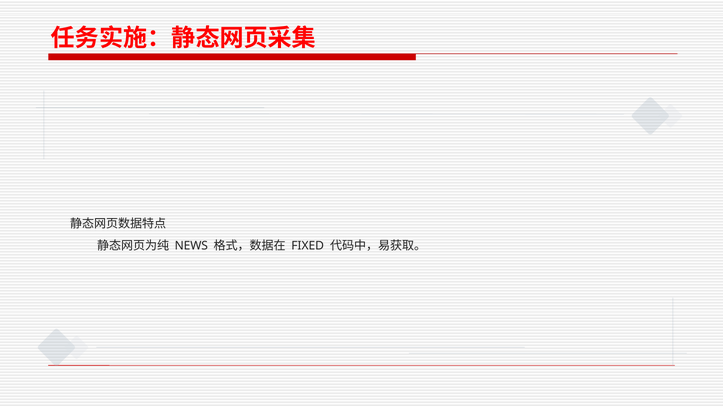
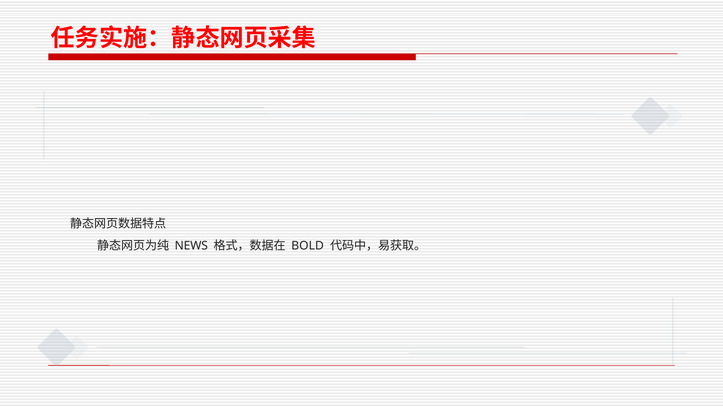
FIXED: FIXED -> BOLD
